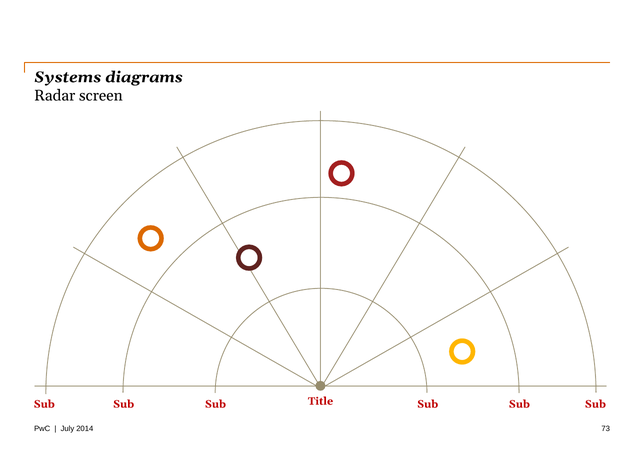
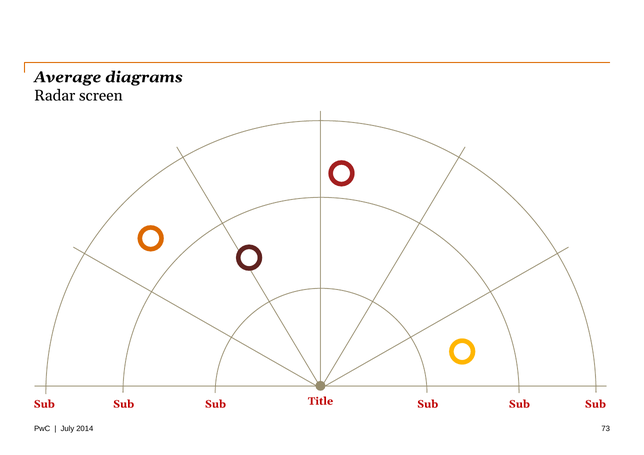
Systems: Systems -> Average
